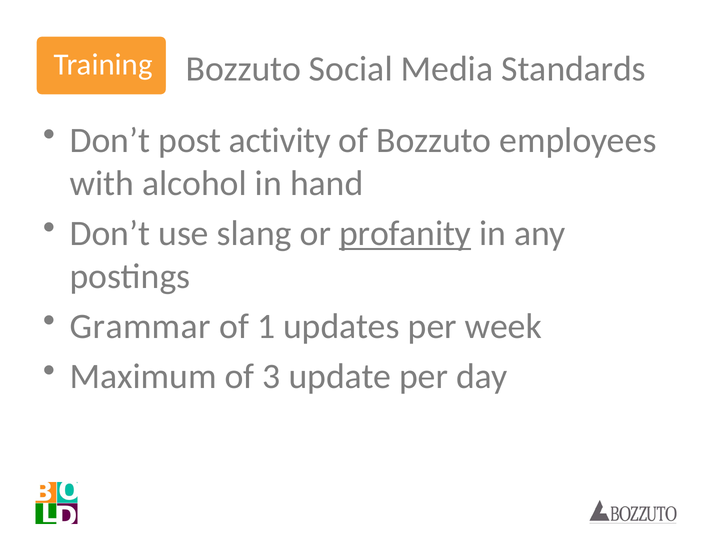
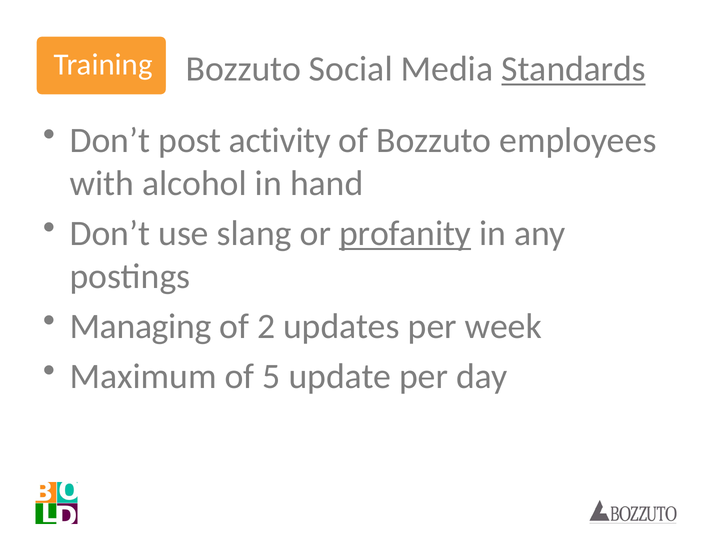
Standards underline: none -> present
Grammar: Grammar -> Managing
1: 1 -> 2
3: 3 -> 5
